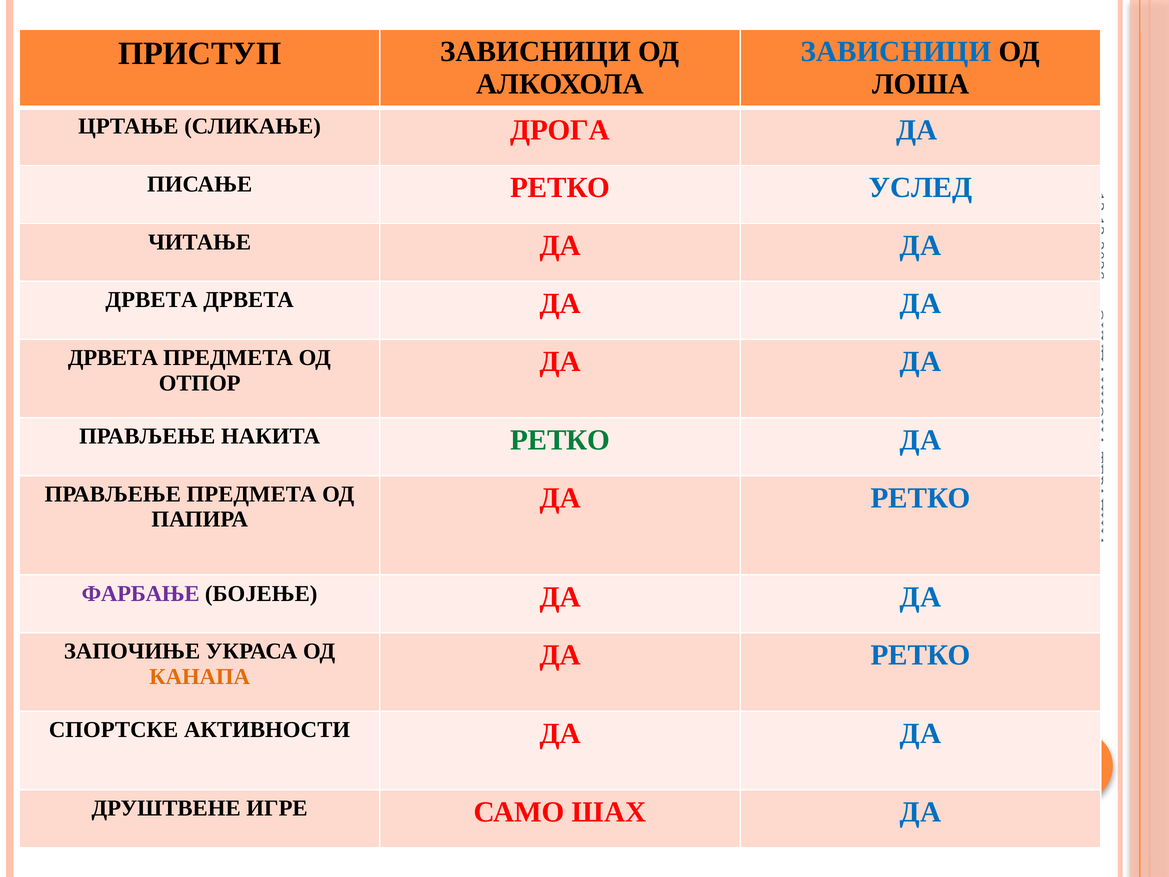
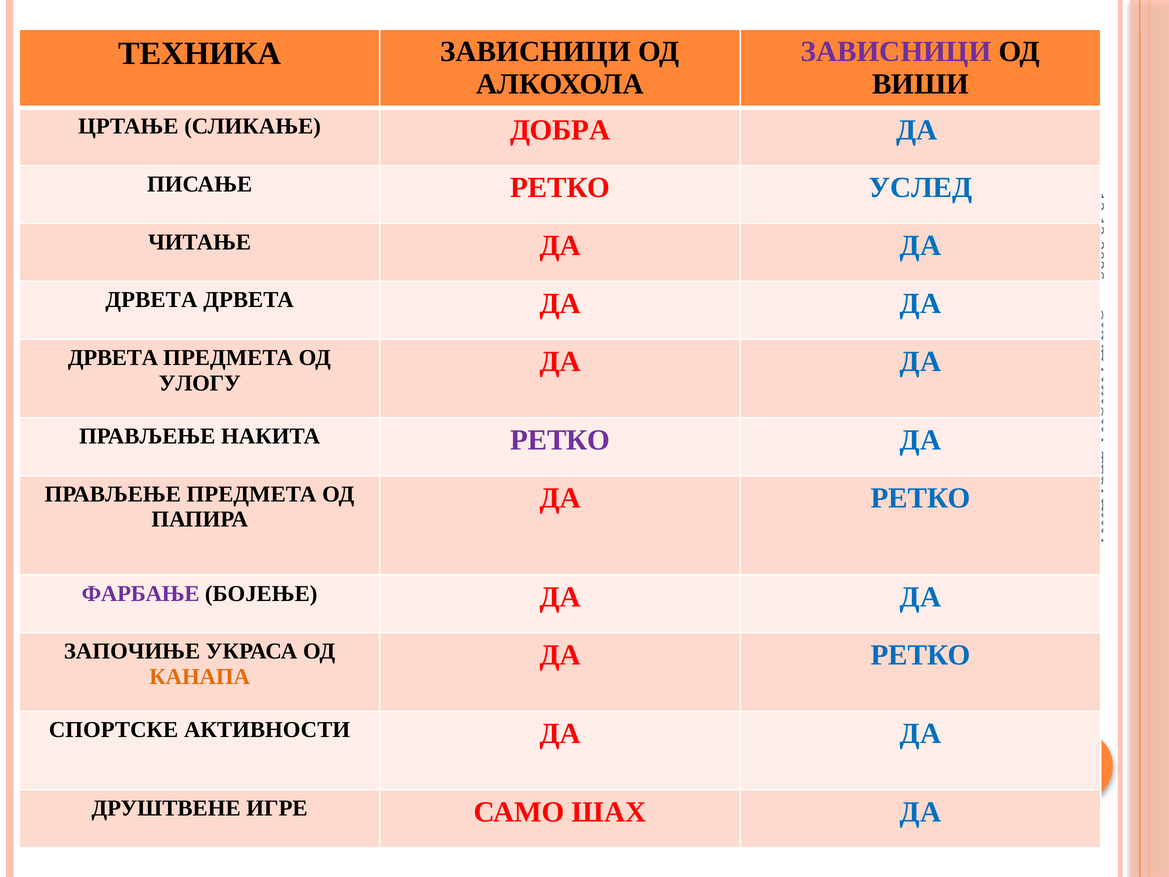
ЗАВИСНИЦИ at (896, 52) colour: blue -> purple
ПРИСТУП: ПРИСТУП -> ТЕХНИКА
ЛОША: ЛОША -> ВИШИ
ДРОГА: ДРОГА -> ДОБРА
ОТПОР: ОТПОР -> УЛОГУ
РЕТКО at (560, 440) colour: green -> purple
